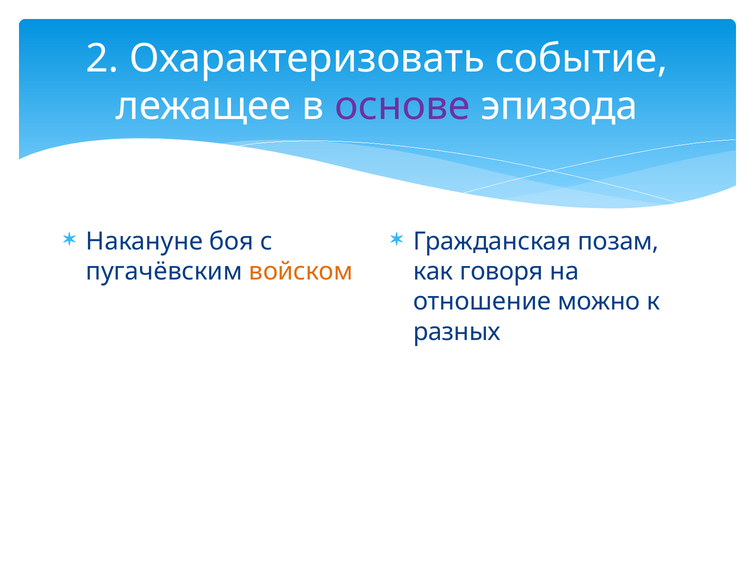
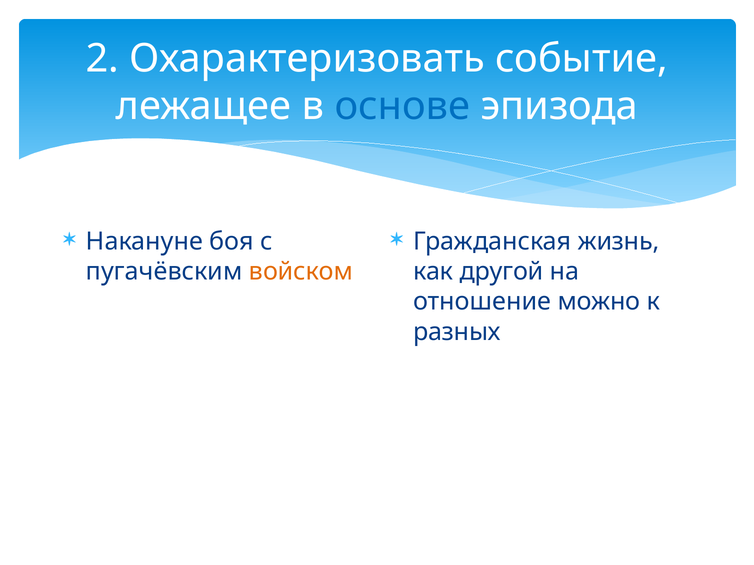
основе colour: purple -> blue
позам: позам -> жизнь
говоря: говоря -> другой
